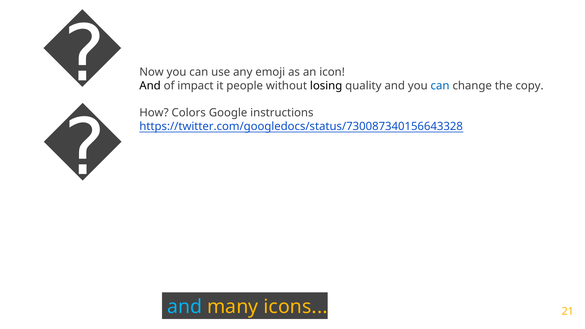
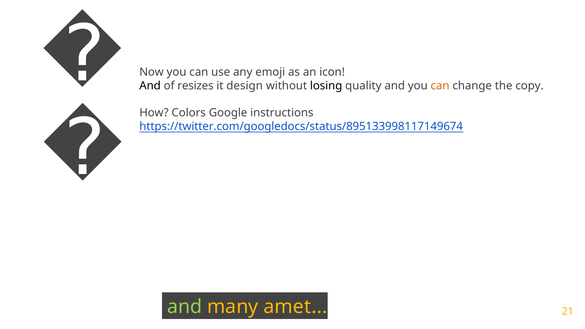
impact: impact -> resizes
people: people -> design
can at (440, 86) colour: blue -> orange
https://twitter.com/googledocs/status/730087340156643328: https://twitter.com/googledocs/status/730087340156643328 -> https://twitter.com/googledocs/status/895133998117149674
and at (185, 307) colour: light blue -> light green
icons: icons -> amet
